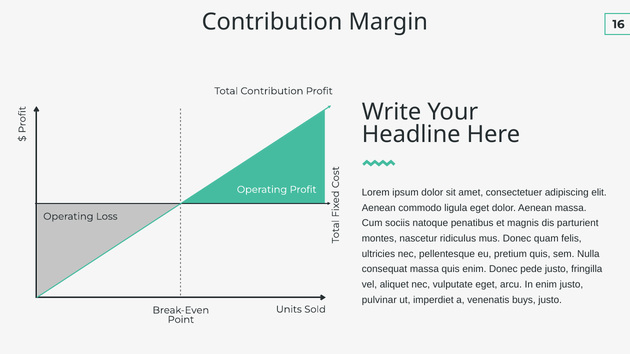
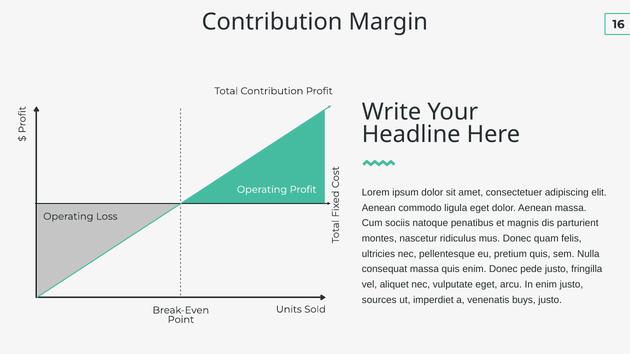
pulvinar: pulvinar -> sources
